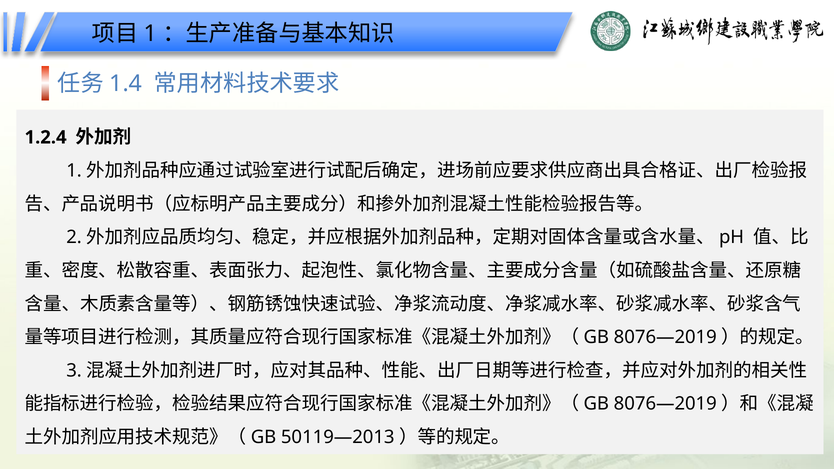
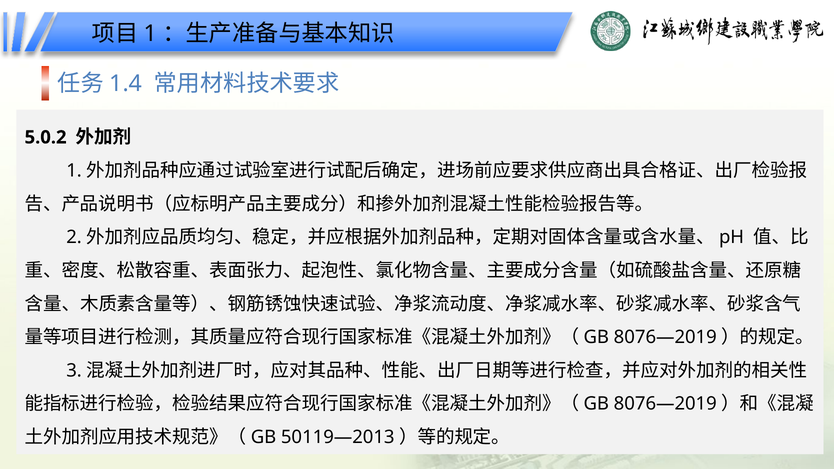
1.2.4: 1.2.4 -> 5.0.2
